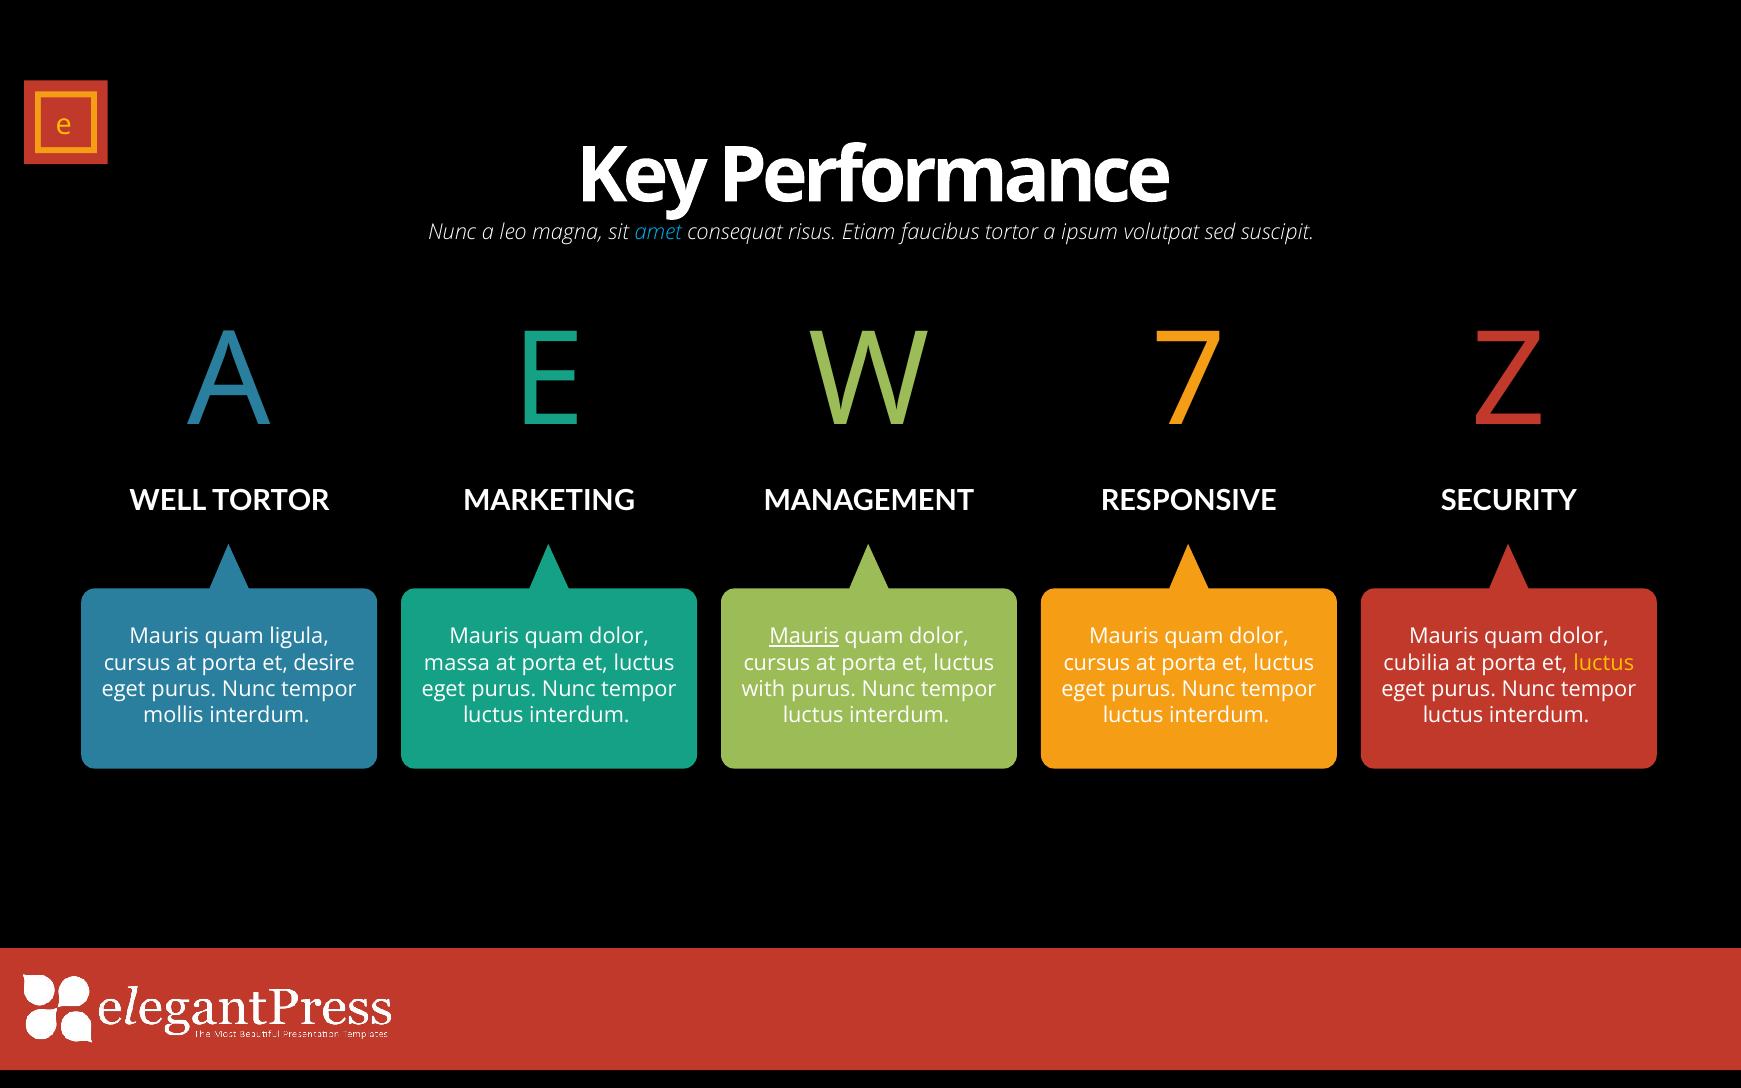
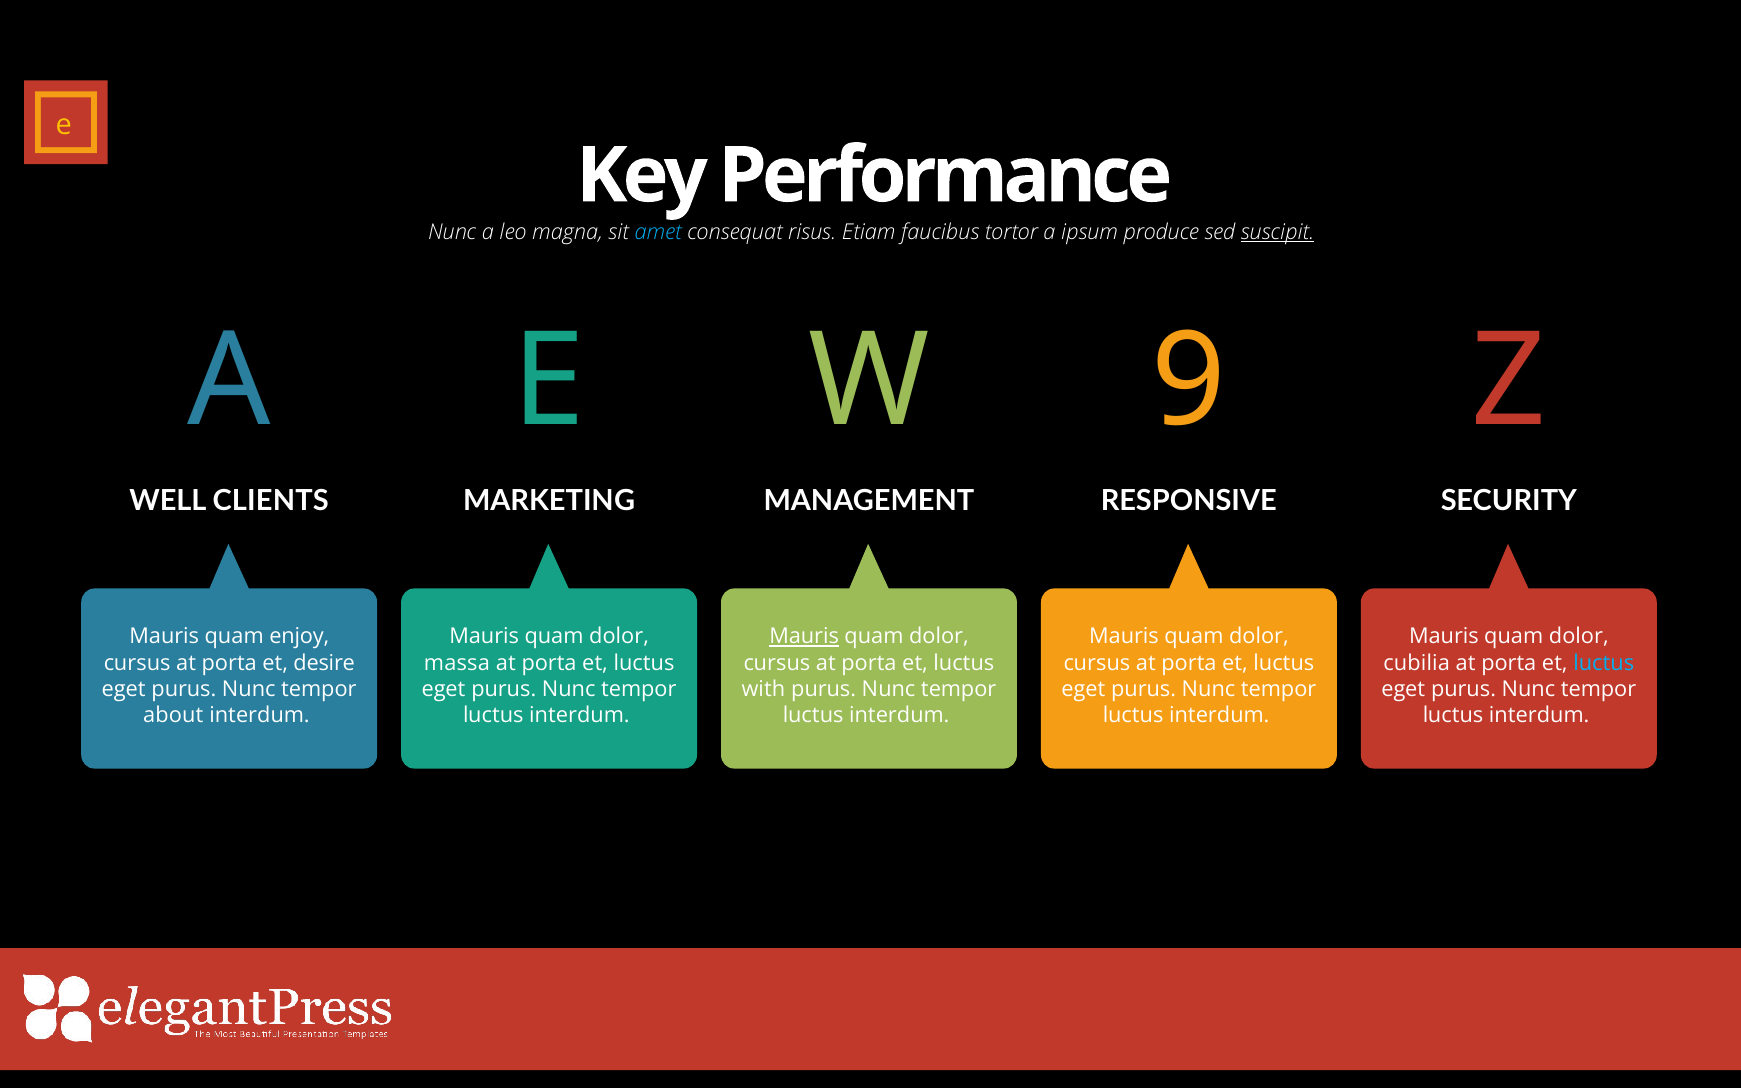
volutpat: volutpat -> produce
suscipit underline: none -> present
7: 7 -> 9
WELL TORTOR: TORTOR -> CLIENTS
ligula: ligula -> enjoy
luctus at (1604, 663) colour: yellow -> light blue
mollis: mollis -> about
